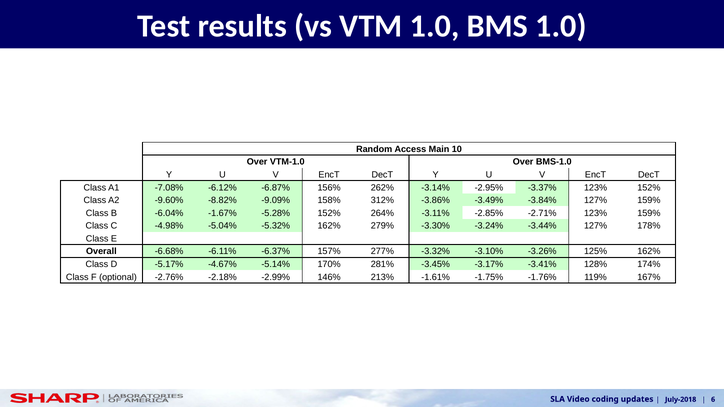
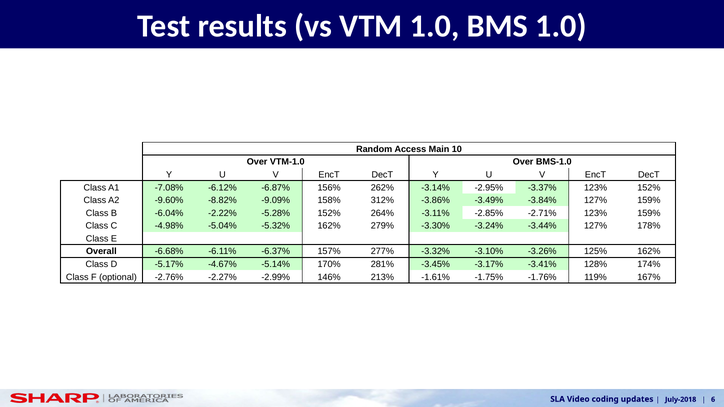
-1.67%: -1.67% -> -2.22%
-2.18%: -2.18% -> -2.27%
